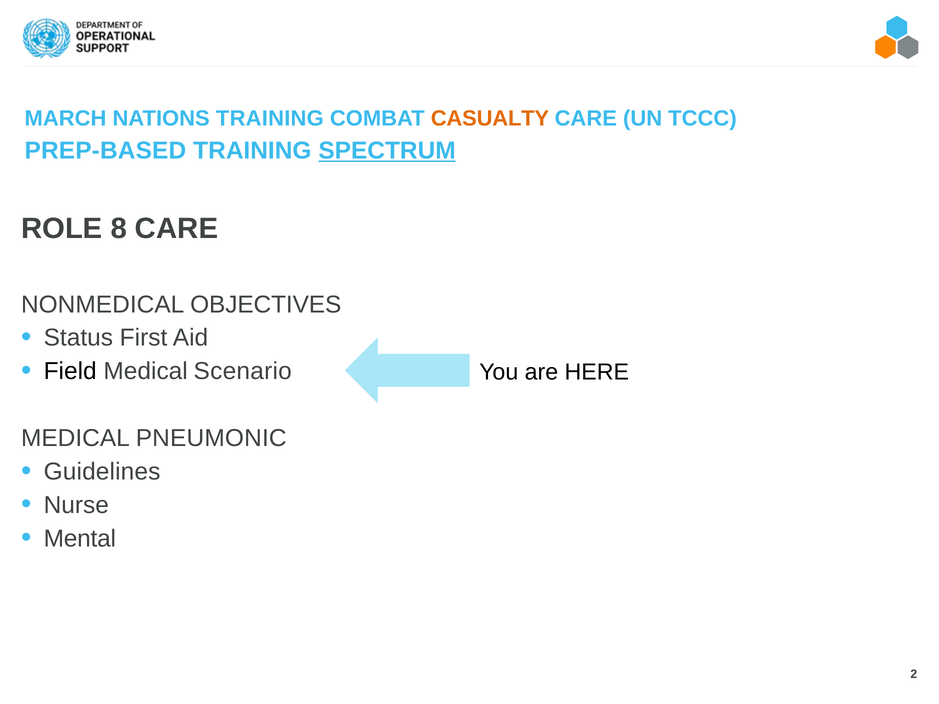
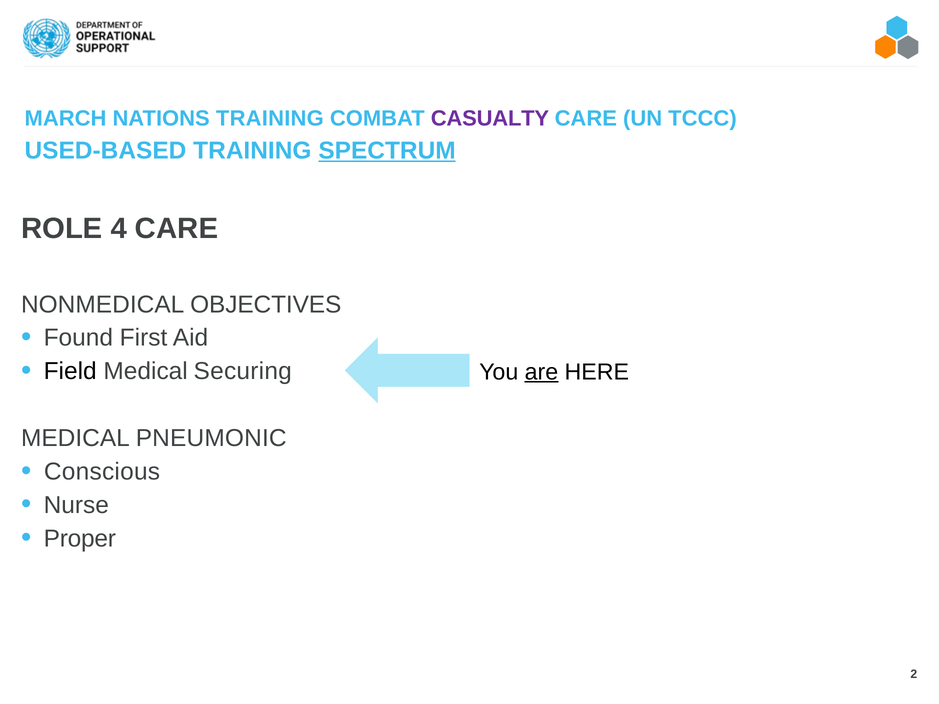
CASUALTY colour: orange -> purple
PREP-BASED: PREP-BASED -> USED-BASED
8: 8 -> 4
Status: Status -> Found
Scenario: Scenario -> Securing
are underline: none -> present
Guidelines: Guidelines -> Conscious
Mental: Mental -> Proper
